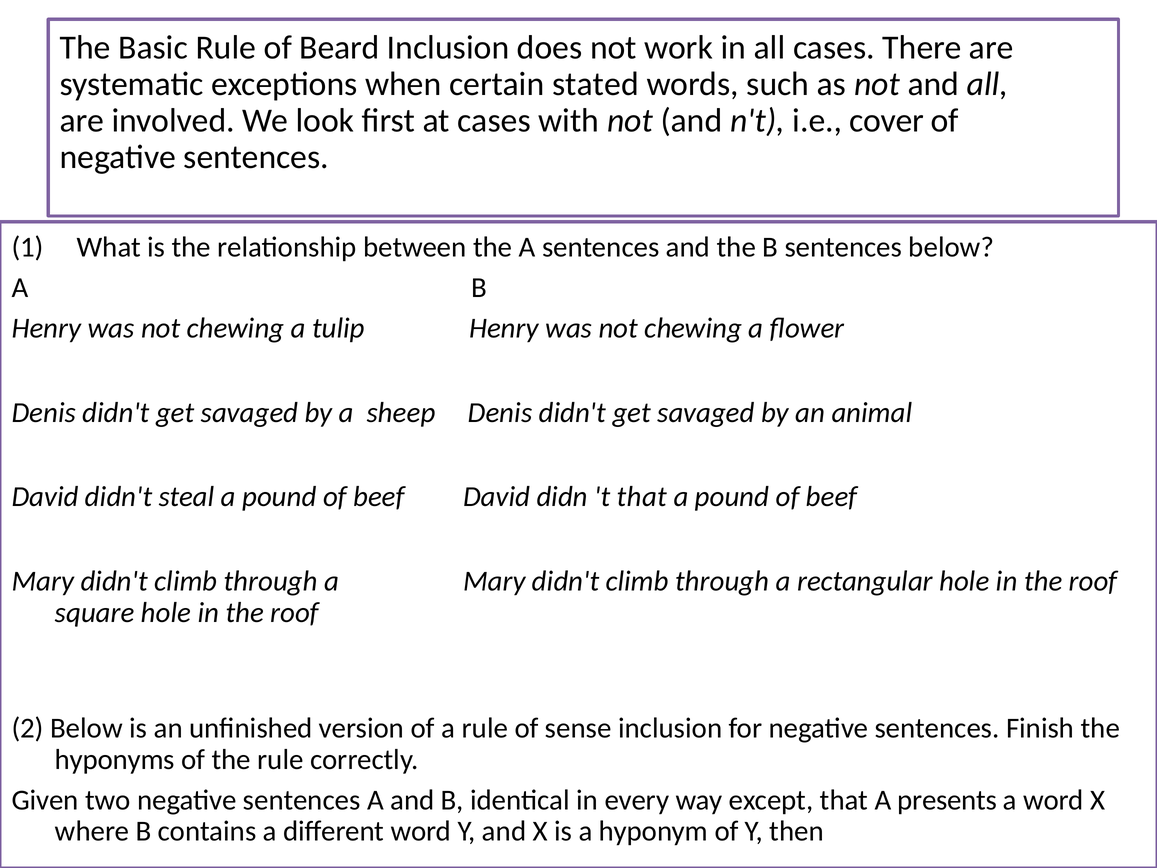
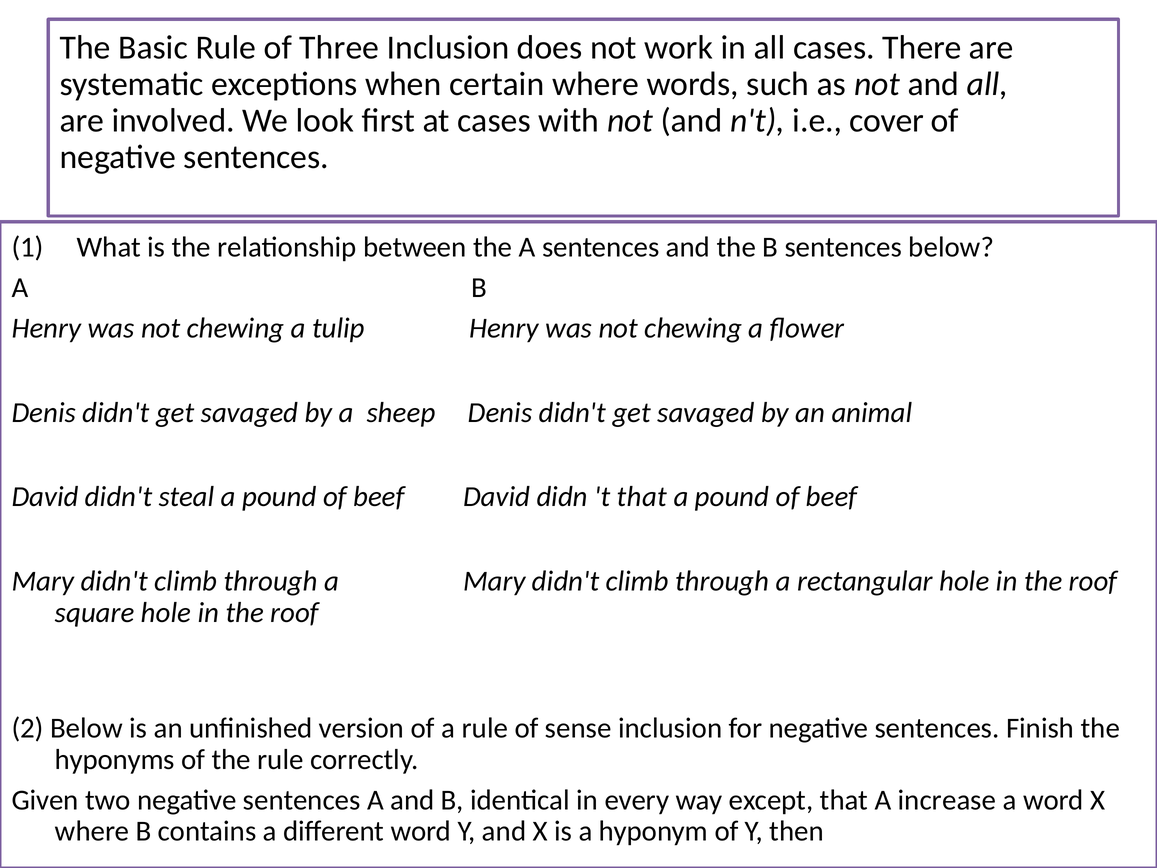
Beard: Beard -> Three
certain stated: stated -> where
presents: presents -> increase
